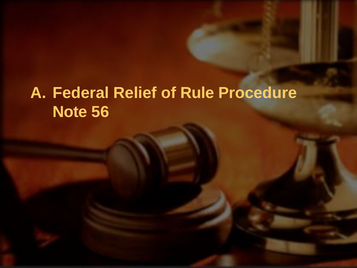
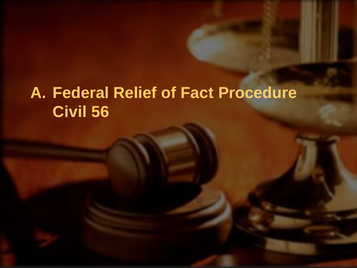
Rule: Rule -> Fact
Note: Note -> Civil
